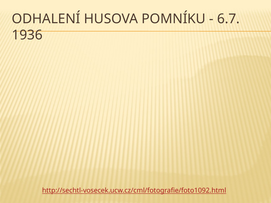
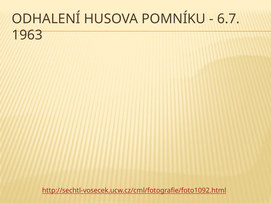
1936: 1936 -> 1963
